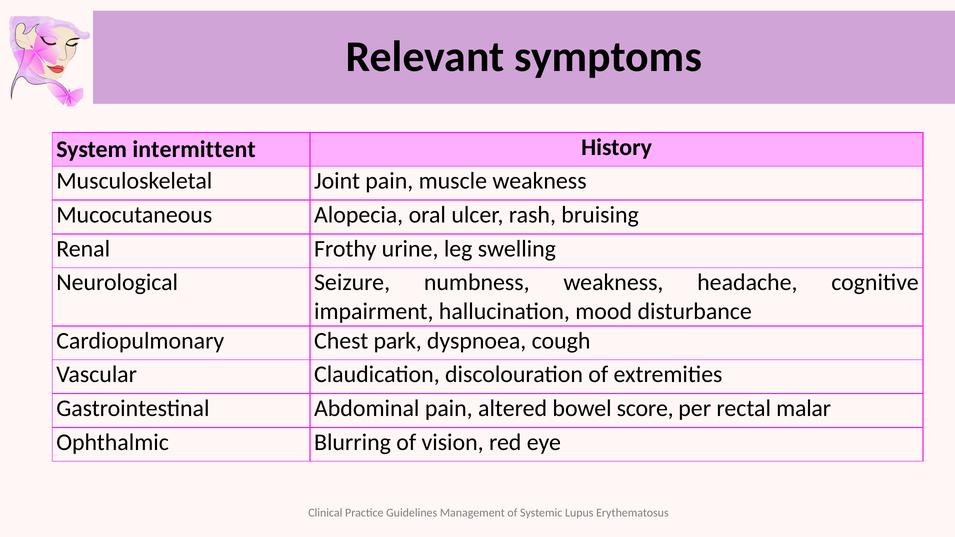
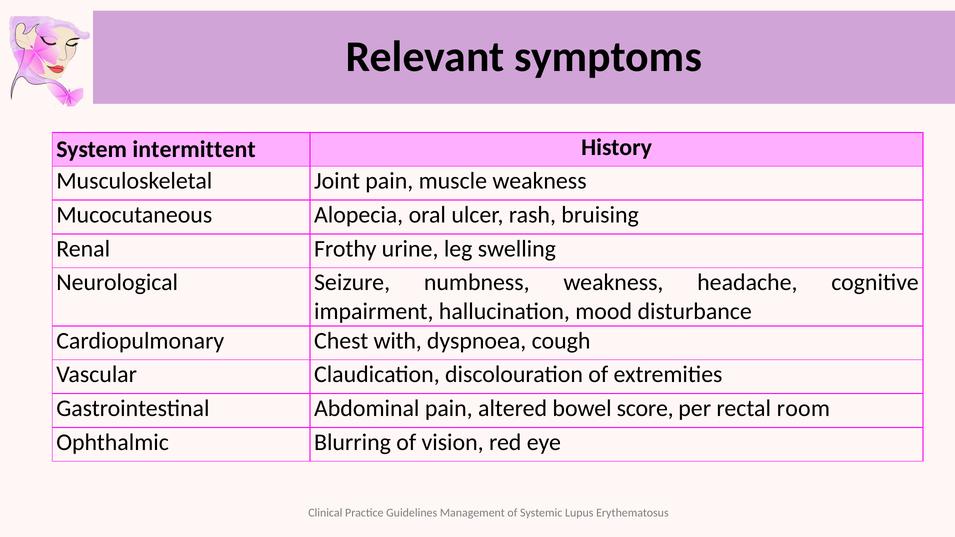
park: park -> with
malar: malar -> room
